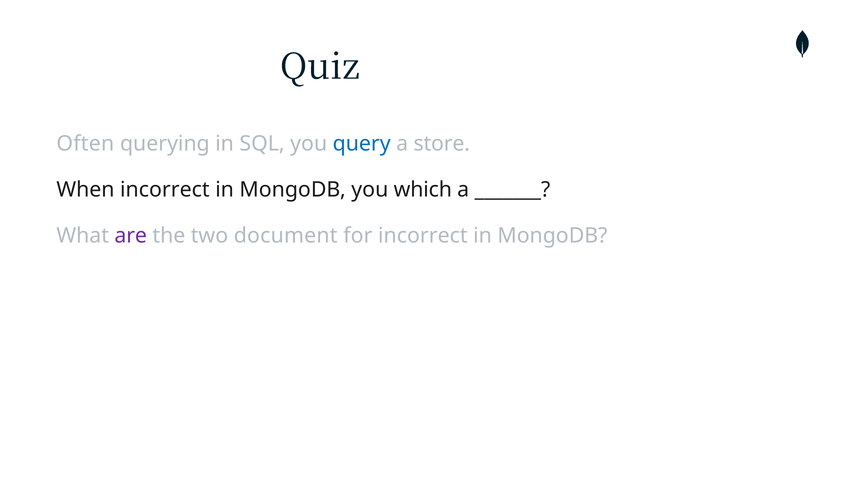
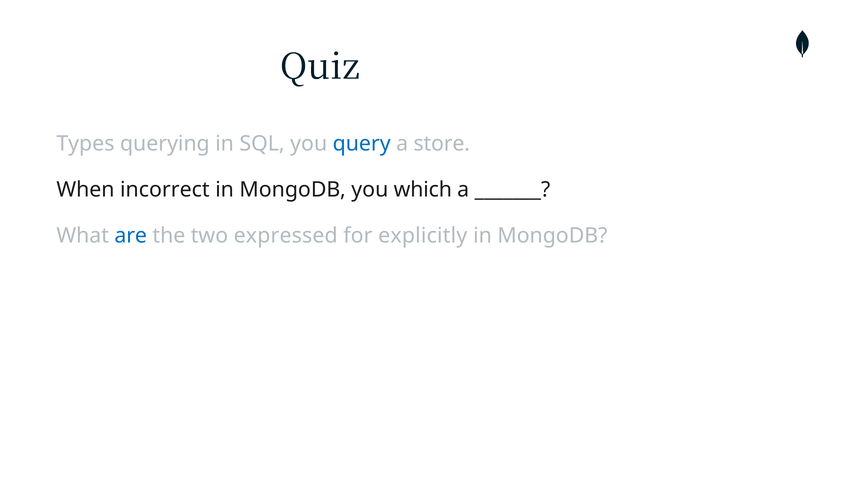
Often: Often -> Types
are colour: purple -> blue
document: document -> expressed
for incorrect: incorrect -> explicitly
